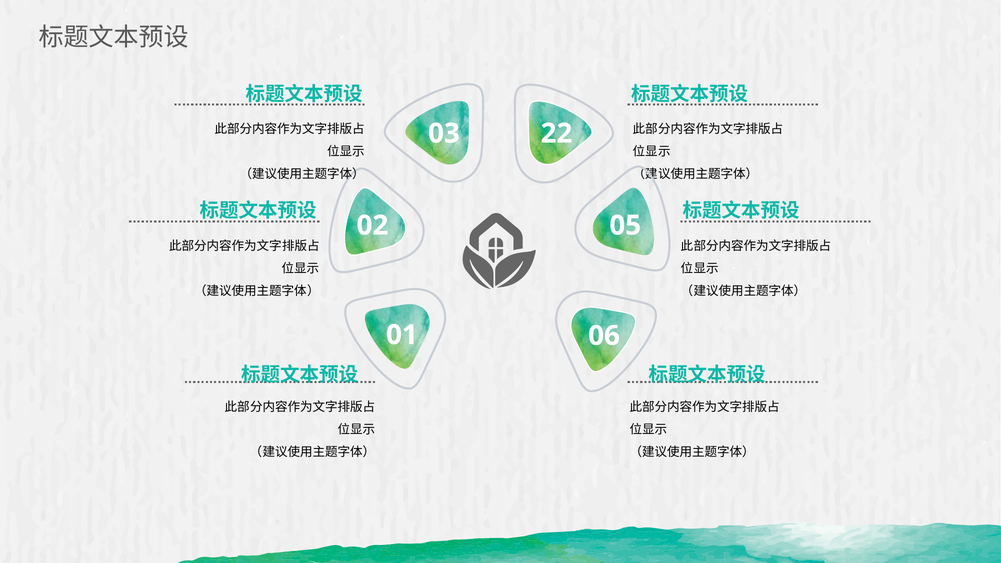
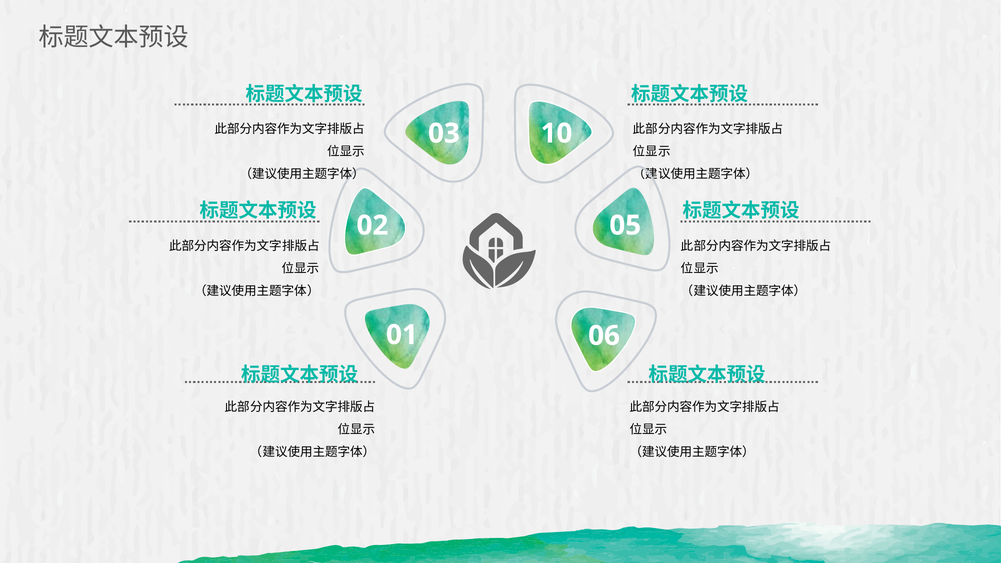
22: 22 -> 10
